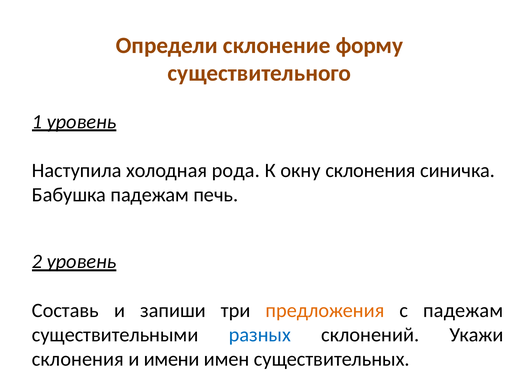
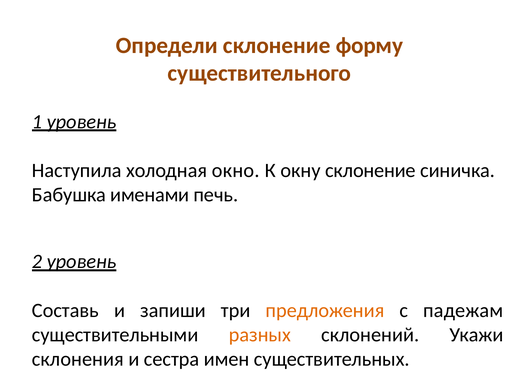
рода: рода -> окно
окну склонения: склонения -> склонение
Бабушка падежам: падежам -> именами
разных colour: blue -> orange
имени: имени -> сестра
